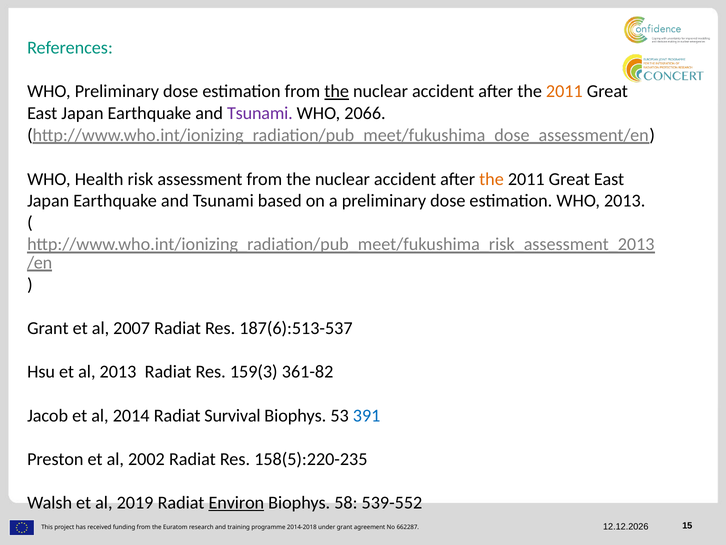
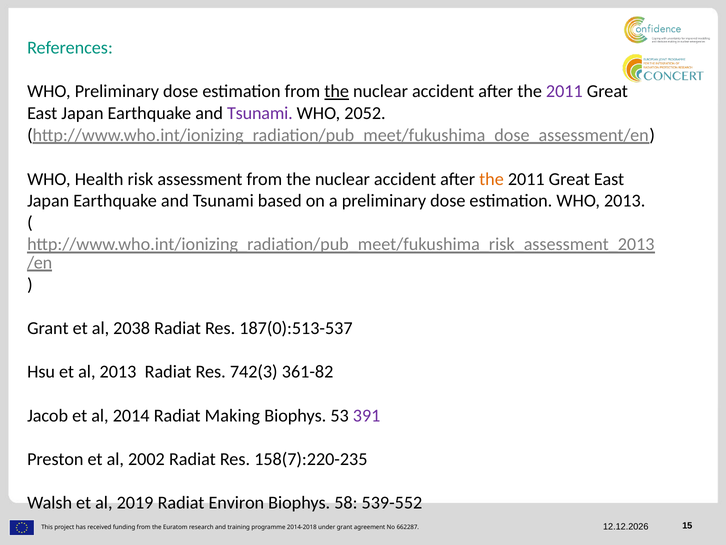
2011 at (564, 91) colour: orange -> purple
2066: 2066 -> 2052
2007: 2007 -> 2038
187(6):513-537: 187(6):513-537 -> 187(0):513-537
159(3: 159(3 -> 742(3
Survival: Survival -> Making
391 colour: blue -> purple
158(5):220-235: 158(5):220-235 -> 158(7):220-235
Environ underline: present -> none
